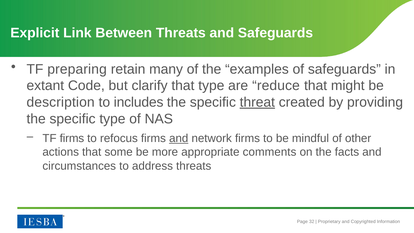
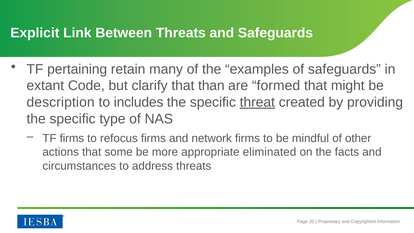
preparing: preparing -> pertaining
that type: type -> than
reduce: reduce -> formed
and at (179, 138) underline: present -> none
comments: comments -> eliminated
